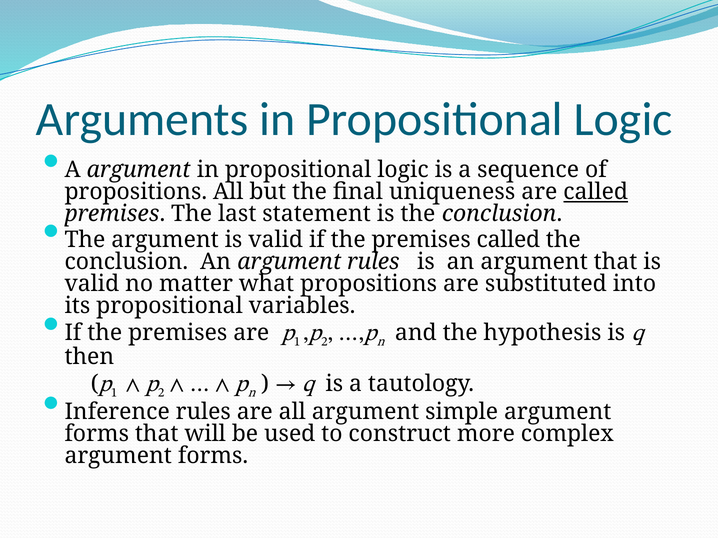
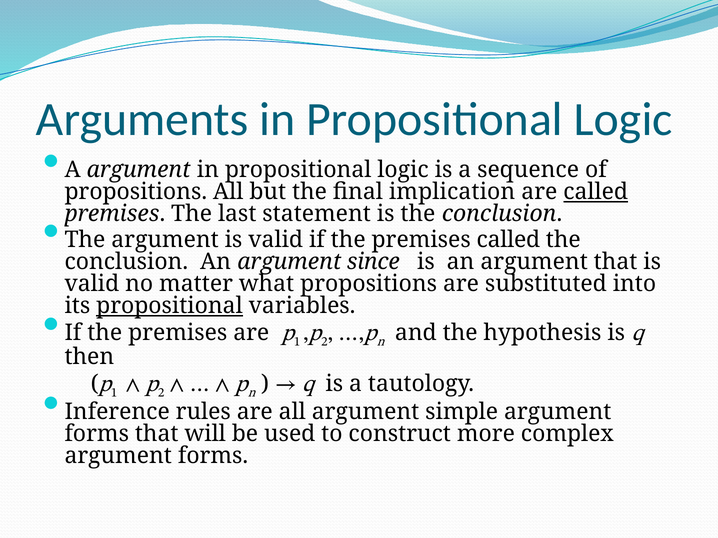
uniqueness: uniqueness -> implication
argument rules: rules -> since
propositional at (169, 306) underline: none -> present
